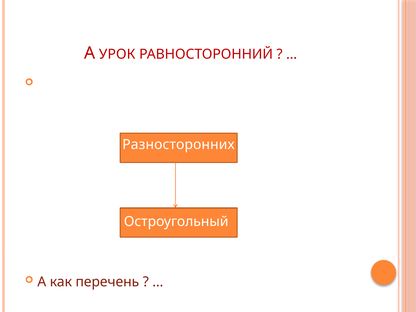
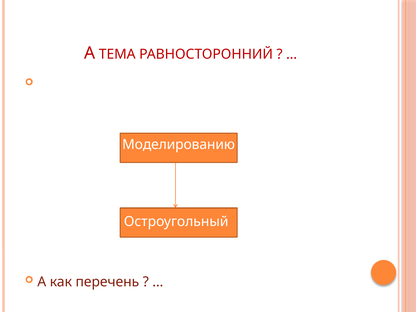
УРОК: УРОК -> ТЕМА
Разносторонних: Разносторонних -> Моделированию
